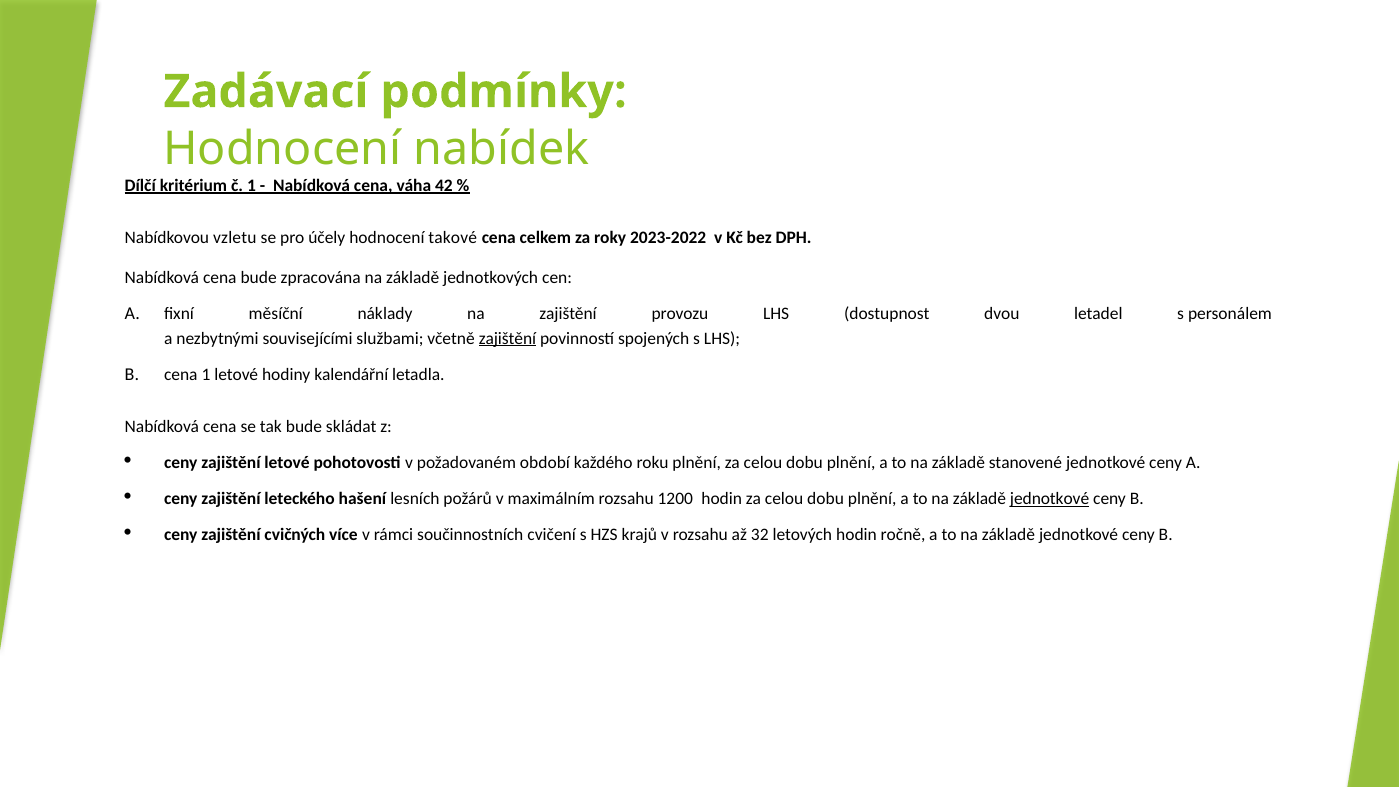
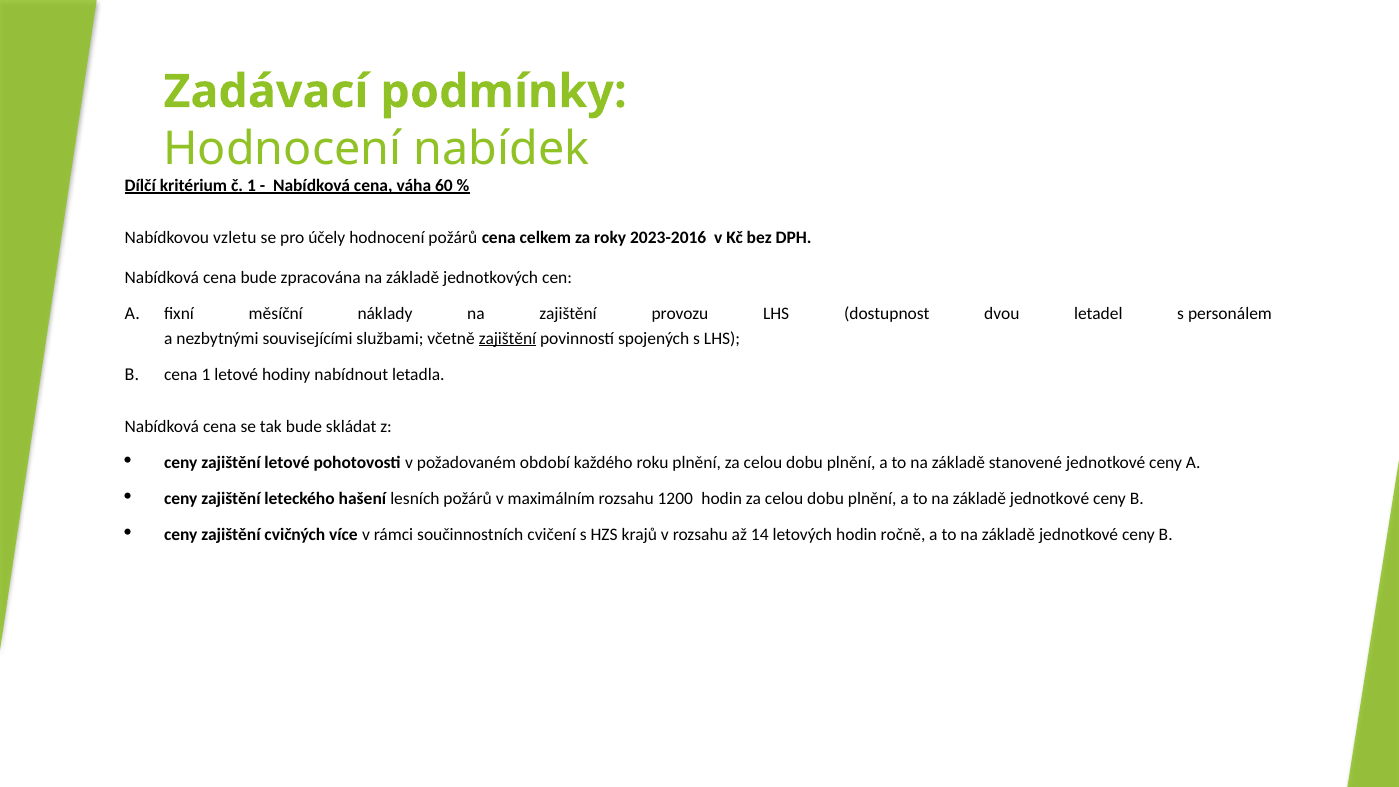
42: 42 -> 60
hodnocení takové: takové -> požárů
2023-2022: 2023-2022 -> 2023-2016
kalendářní: kalendářní -> nabídnout
jednotkové at (1050, 499) underline: present -> none
32: 32 -> 14
